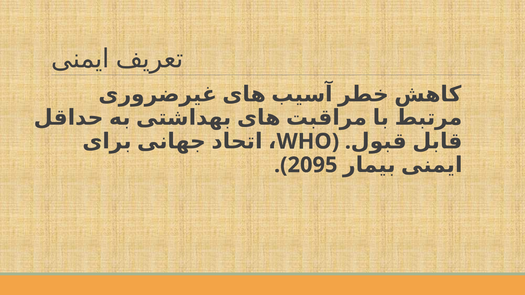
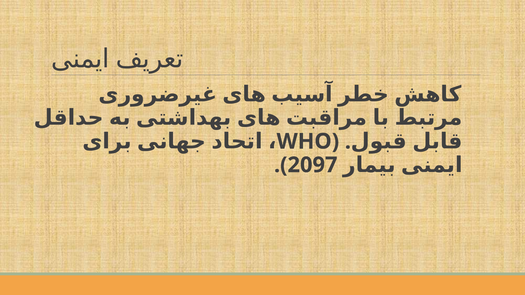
2095: 2095 -> 2097
